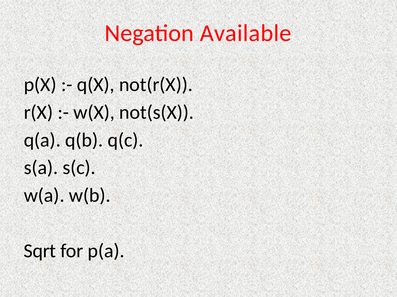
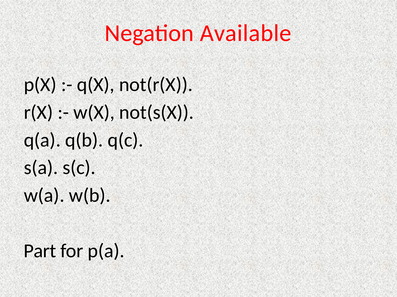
Sqrt: Sqrt -> Part
